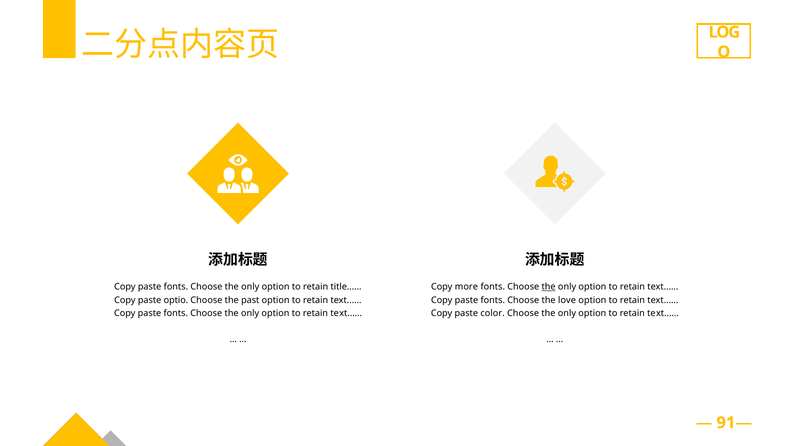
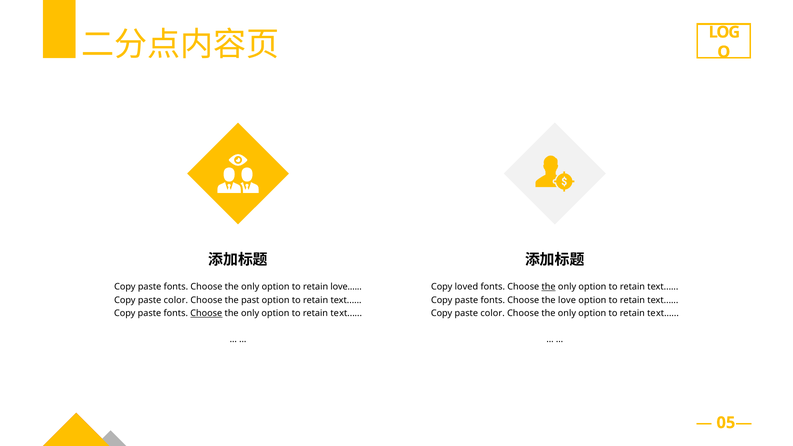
retain title: title -> love
more: more -> loved
optio at (176, 300): optio -> color
Choose at (206, 313) underline: none -> present
91—: 91— -> 05—
